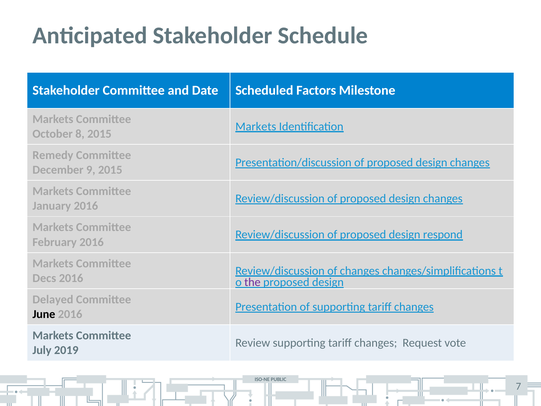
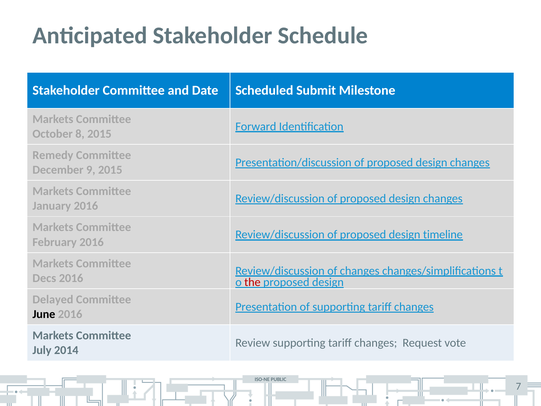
Factors: Factors -> Submit
Markets at (256, 126): Markets -> Forward
respond: respond -> timeline
the colour: purple -> red
2019: 2019 -> 2014
